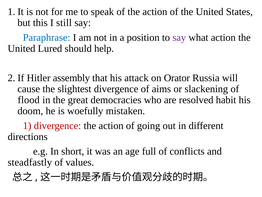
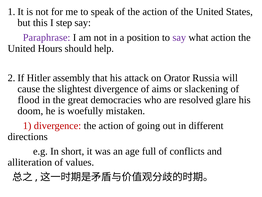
still: still -> step
Paraphrase colour: blue -> purple
Lured: Lured -> Hours
habit: habit -> glare
steadfastly: steadfastly -> alliteration
